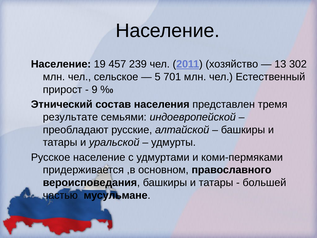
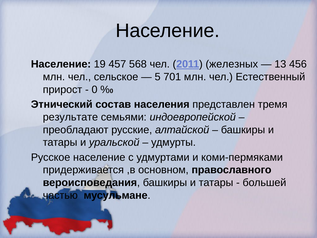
239: 239 -> 568
хозяйство: хозяйство -> железных
302: 302 -> 456
9 at (95, 90): 9 -> 0
